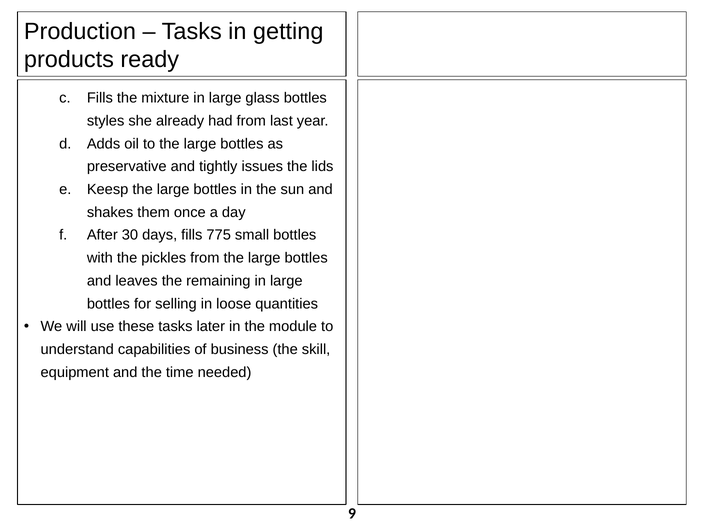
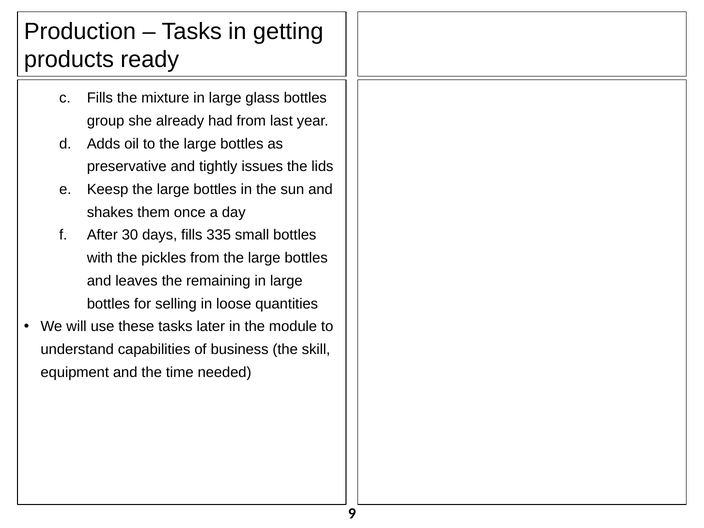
styles: styles -> group
775: 775 -> 335
